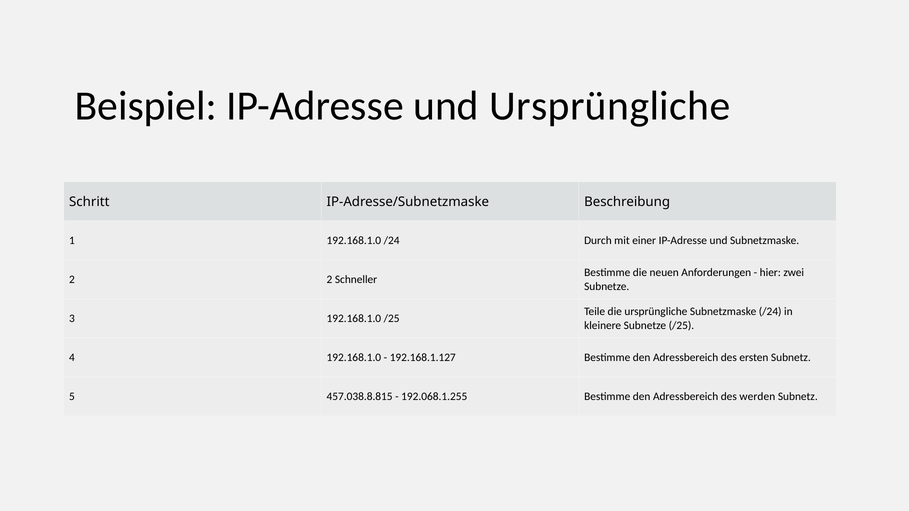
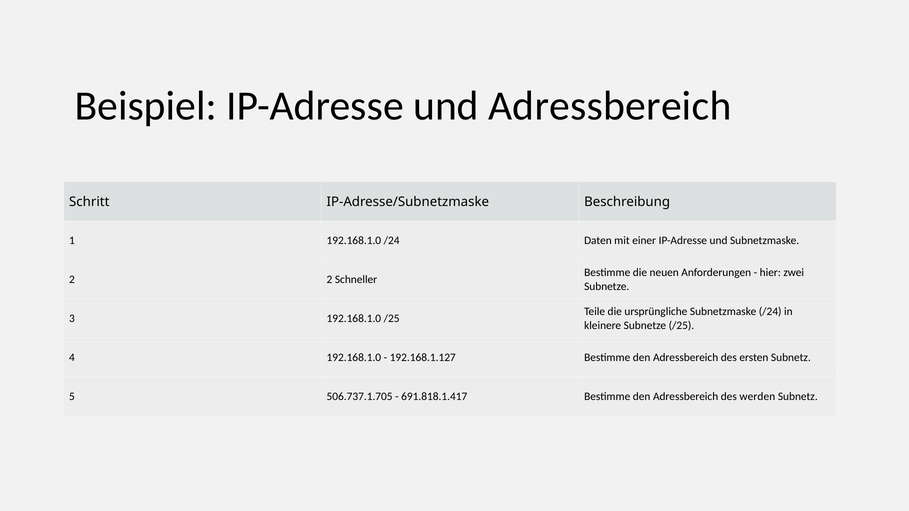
und Ursprüngliche: Ursprüngliche -> Adressbereich
Durch: Durch -> Daten
457.038.8.815: 457.038.8.815 -> 506.737.1.705
192.068.1.255: 192.068.1.255 -> 691.818.1.417
